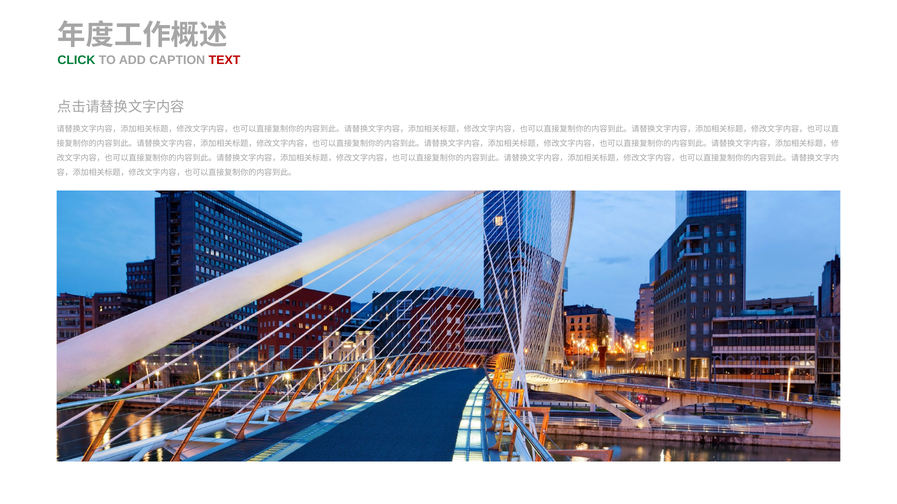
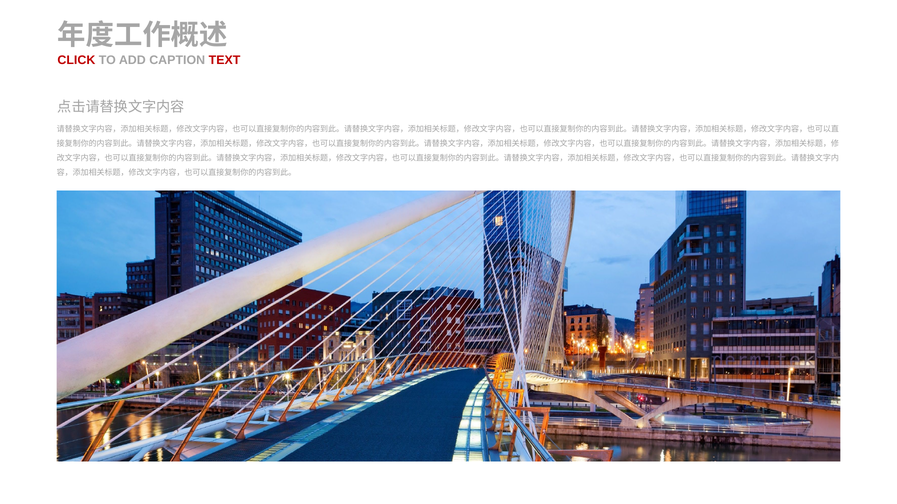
CLICK colour: green -> red
